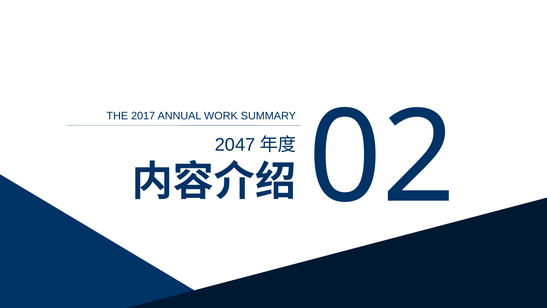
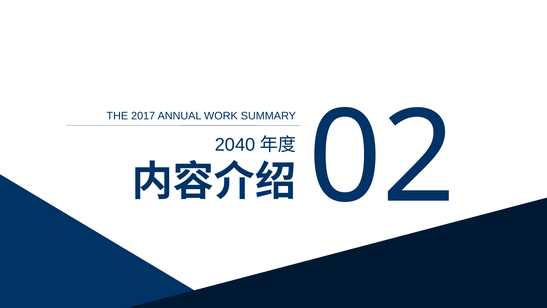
2047: 2047 -> 2040
